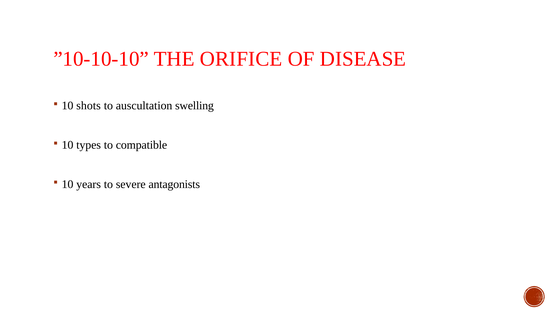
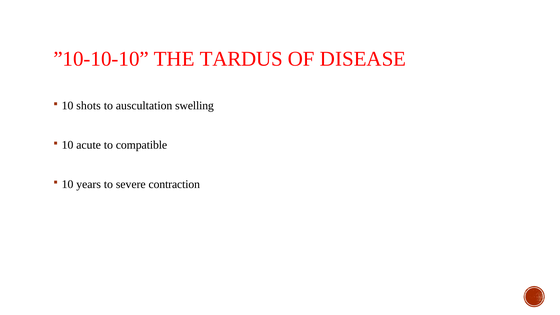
ORIFICE: ORIFICE -> TARDUS
types: types -> acute
antagonists: antagonists -> contraction
